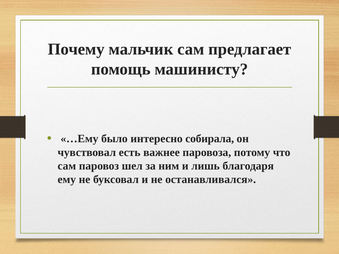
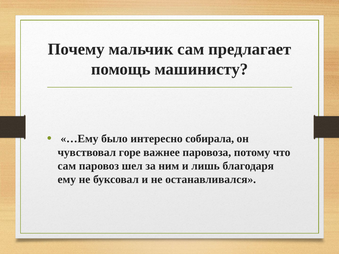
есть: есть -> горе
